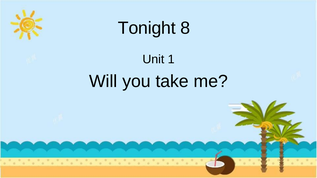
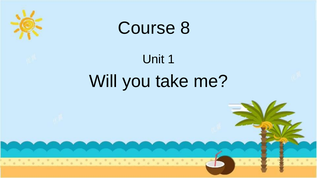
Tonight: Tonight -> Course
